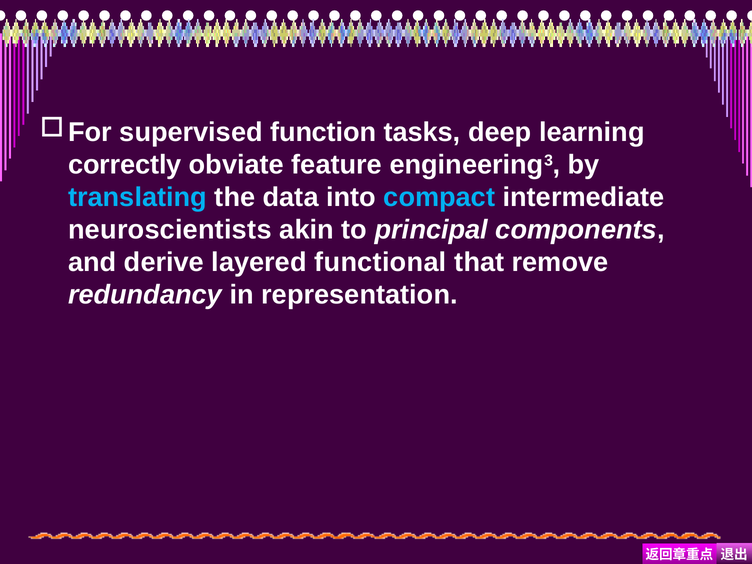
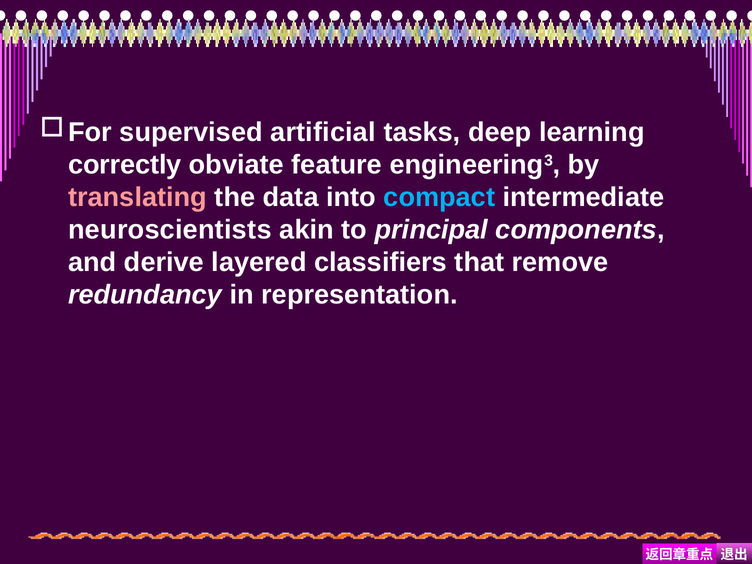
function: function -> artificial
translating colour: light blue -> pink
functional: functional -> classifiers
